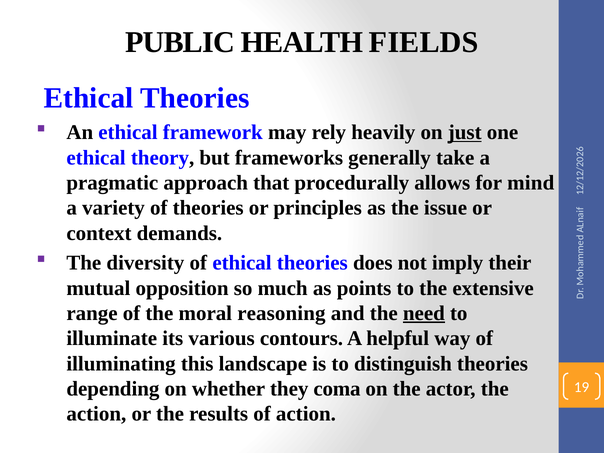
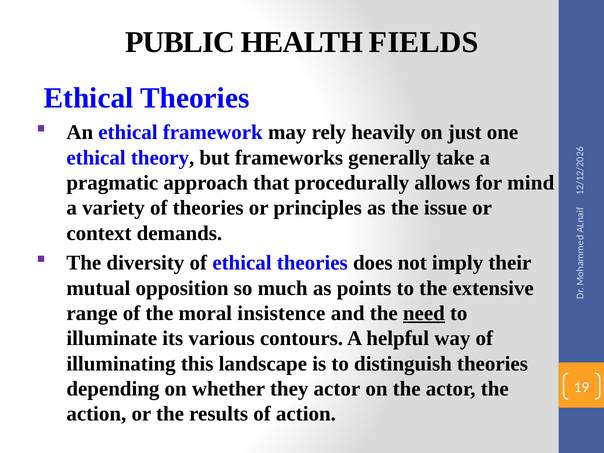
just underline: present -> none
reasoning: reasoning -> insistence
they coma: coma -> actor
